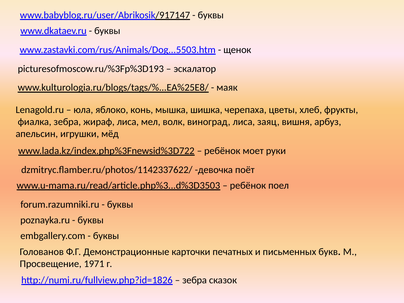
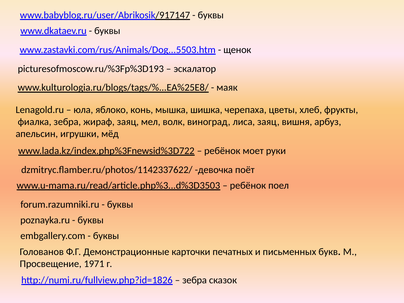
жираф лиса: лиса -> заяц
